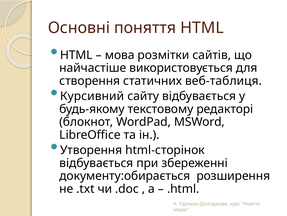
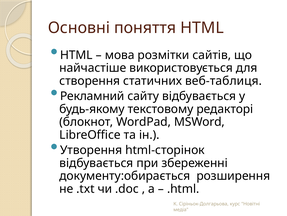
Курсивний: Курсивний -> Рекламний
